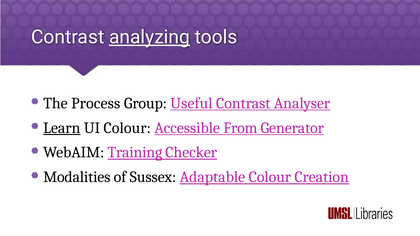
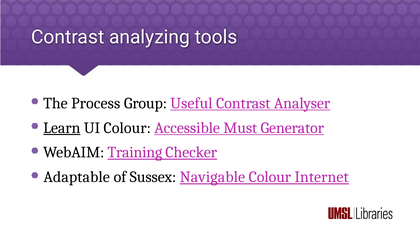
analyzing underline: present -> none
From: From -> Must
Modalities: Modalities -> Adaptable
Adaptable: Adaptable -> Navigable
Creation: Creation -> Internet
